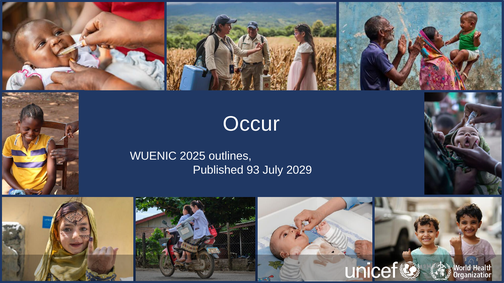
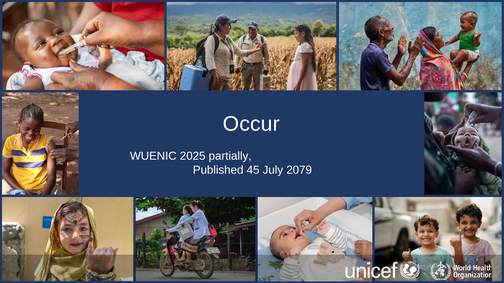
outlines: outlines -> partially
93: 93 -> 45
2029: 2029 -> 2079
